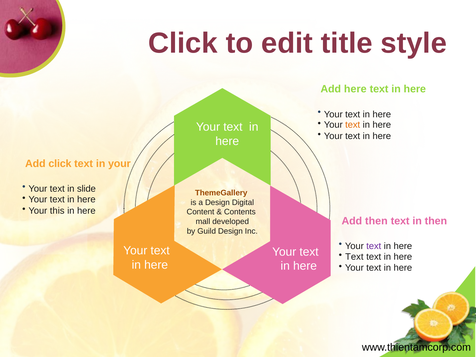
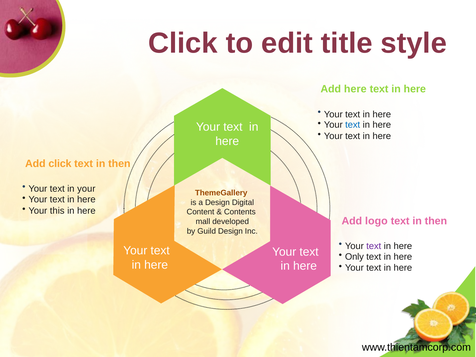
text at (353, 125) colour: orange -> blue
your at (119, 164): your -> then
in slide: slide -> your
Add then: then -> logo
Text at (354, 257): Text -> Only
